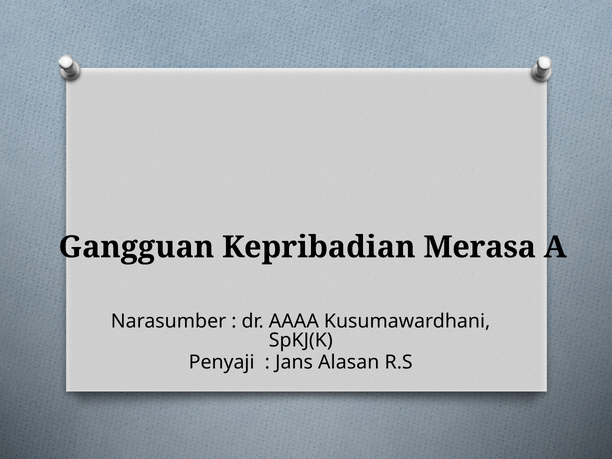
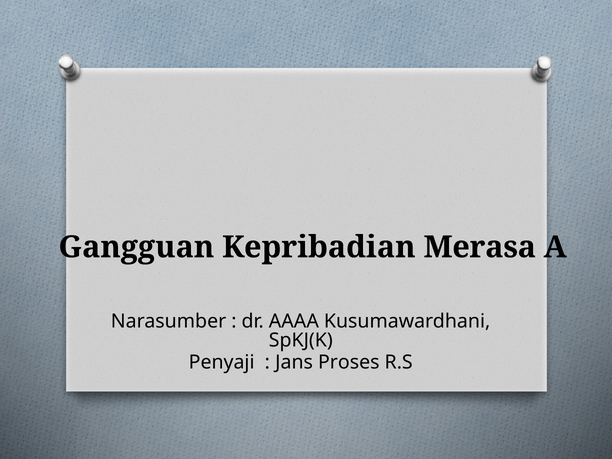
Alasan: Alasan -> Proses
